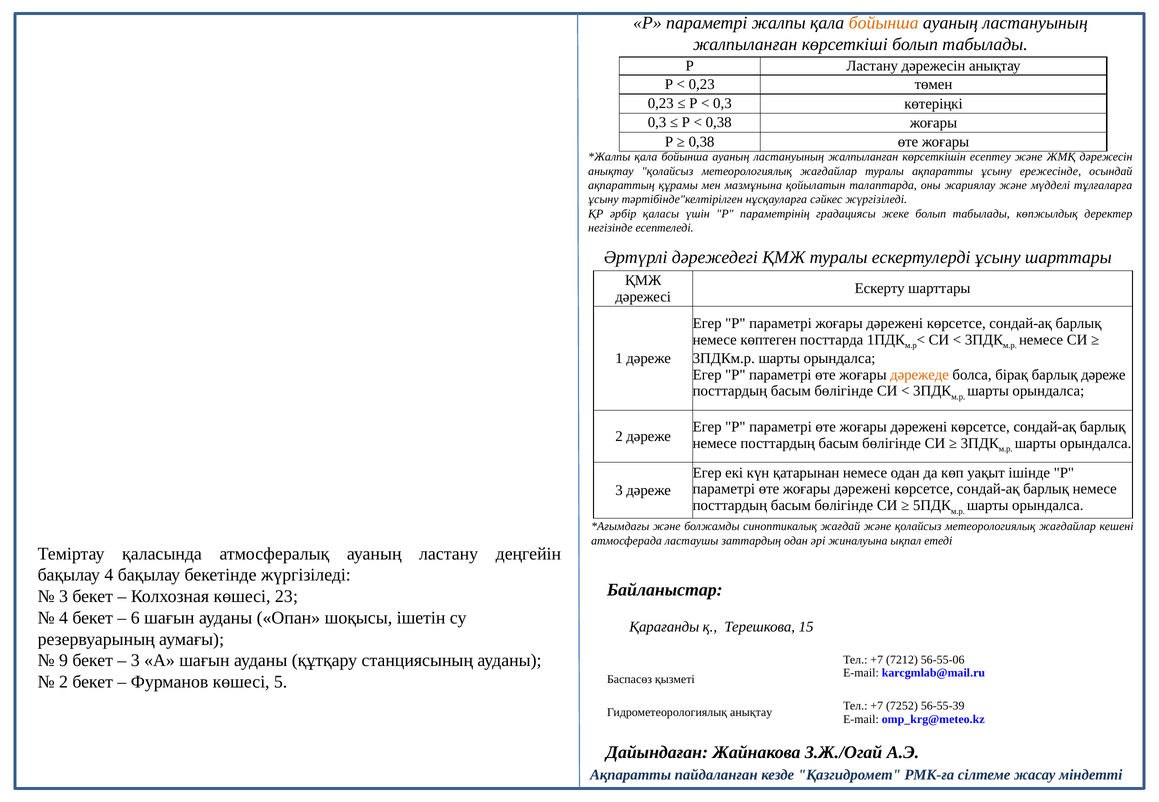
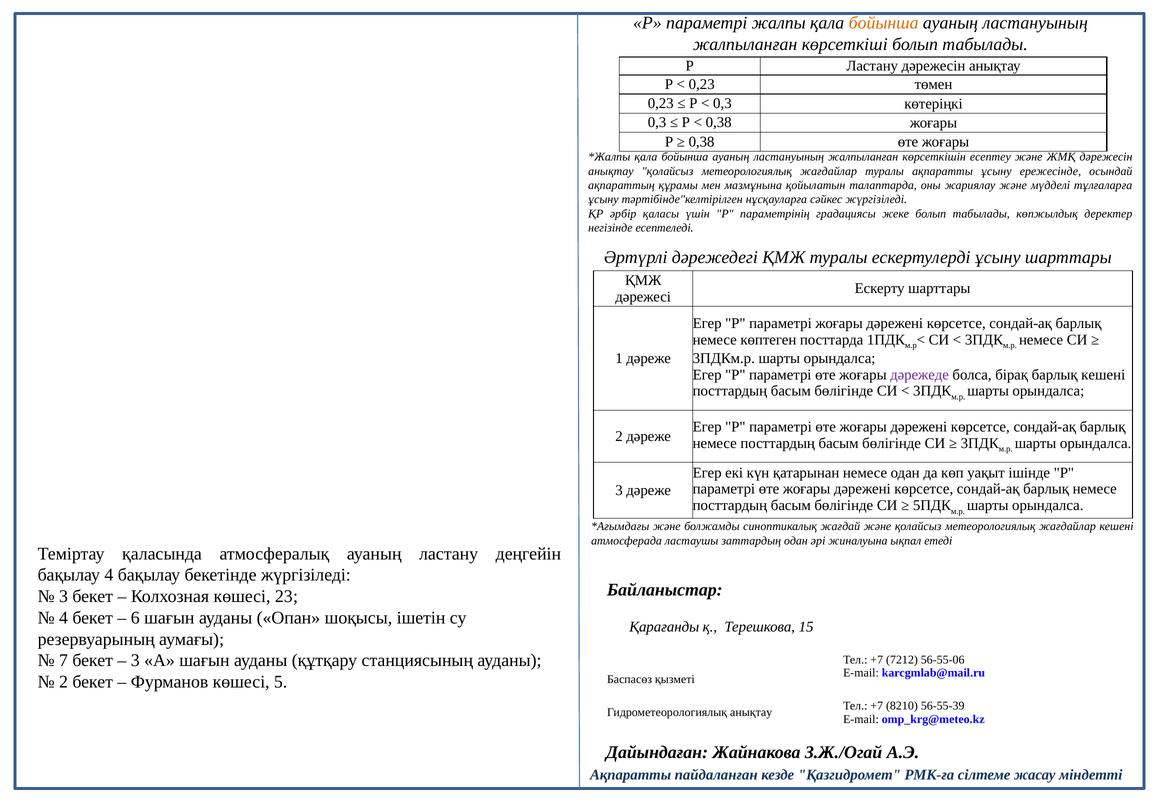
дәрежеде colour: orange -> purple
барлық дәреже: дәреже -> кешені
9: 9 -> 7
7252: 7252 -> 8210
